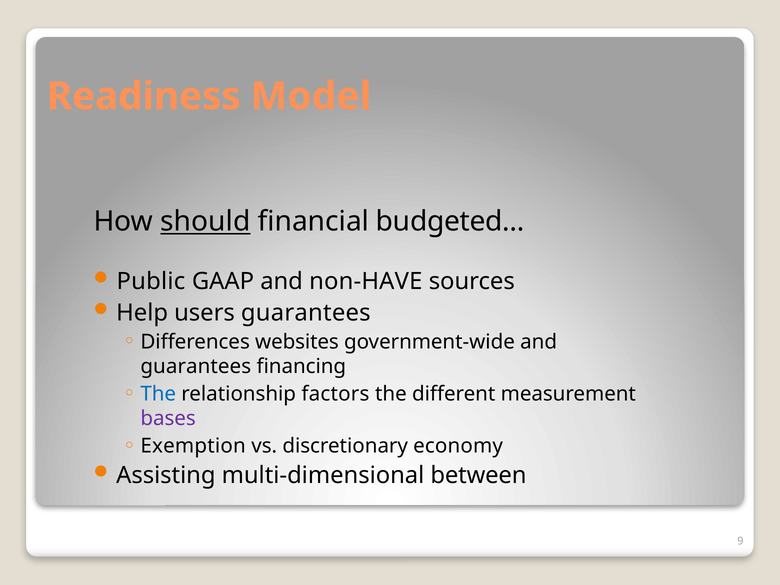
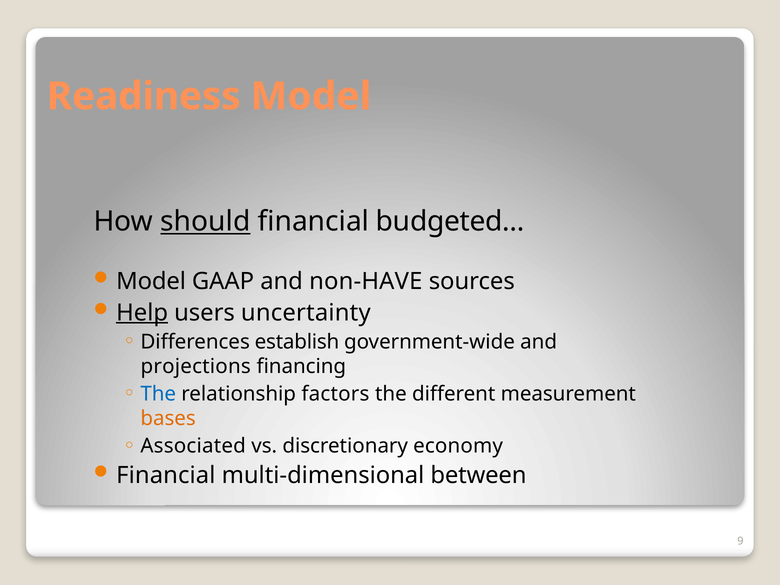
Public at (151, 281): Public -> Model
Help underline: none -> present
users guarantees: guarantees -> uncertainty
websites: websites -> establish
guarantees at (196, 366): guarantees -> projections
bases colour: purple -> orange
Exemption: Exemption -> Associated
Assisting at (166, 475): Assisting -> Financial
